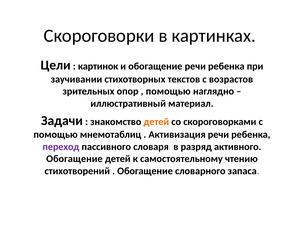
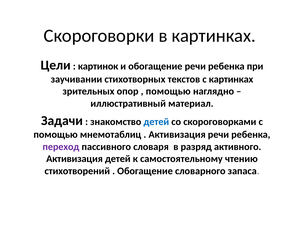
с возрастов: возрастов -> картинках
детей at (156, 122) colour: orange -> blue
Обогащение at (74, 159): Обогащение -> Активизация
